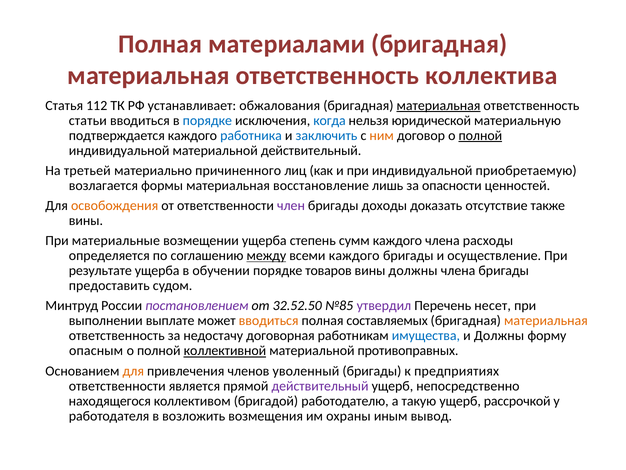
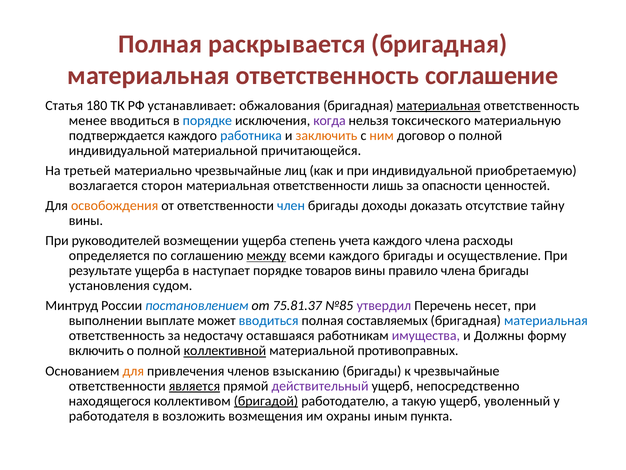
материалами: материалами -> раскрывается
коллектива: коллектива -> соглашение
112: 112 -> 180
статьи: статьи -> менее
когда colour: blue -> purple
юридической: юридической -> токсического
заключить colour: blue -> orange
полной at (480, 135) underline: present -> none
материальной действительный: действительный -> причитающейся
материально причиненного: причиненного -> чрезвычайные
формы: формы -> сторон
материальная восстановление: восстановление -> ответственности
член colour: purple -> blue
также: также -> тайну
материальные: материальные -> руководителей
сумм: сумм -> учета
обучении: обучении -> наступает
вины должны: должны -> правило
предоставить: предоставить -> установления
постановлением colour: purple -> blue
32.52.50: 32.52.50 -> 75.81.37
вводиться at (269, 320) colour: orange -> blue
материальная at (546, 320) colour: orange -> blue
договорная: договорная -> оставшаяся
имущества colour: blue -> purple
опасным: опасным -> включить
уволенный: уволенный -> взысканию
к предприятиях: предприятиях -> чрезвычайные
является underline: none -> present
бригадой underline: none -> present
рассрочкой: рассрочкой -> уволенный
вывод: вывод -> пункта
